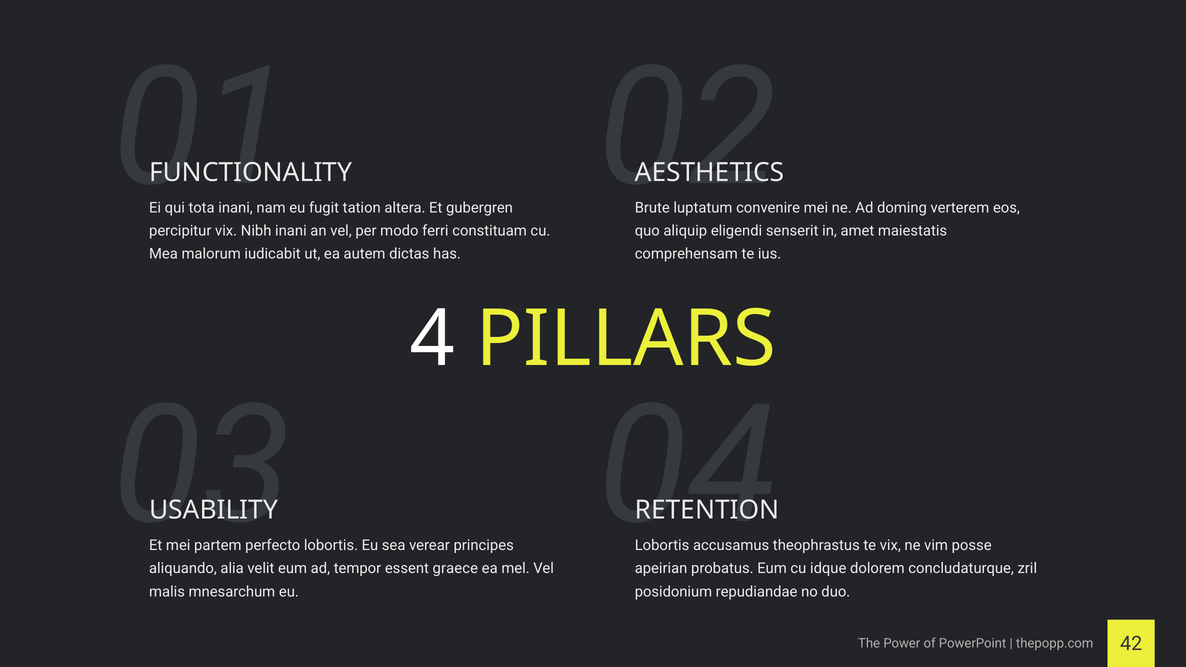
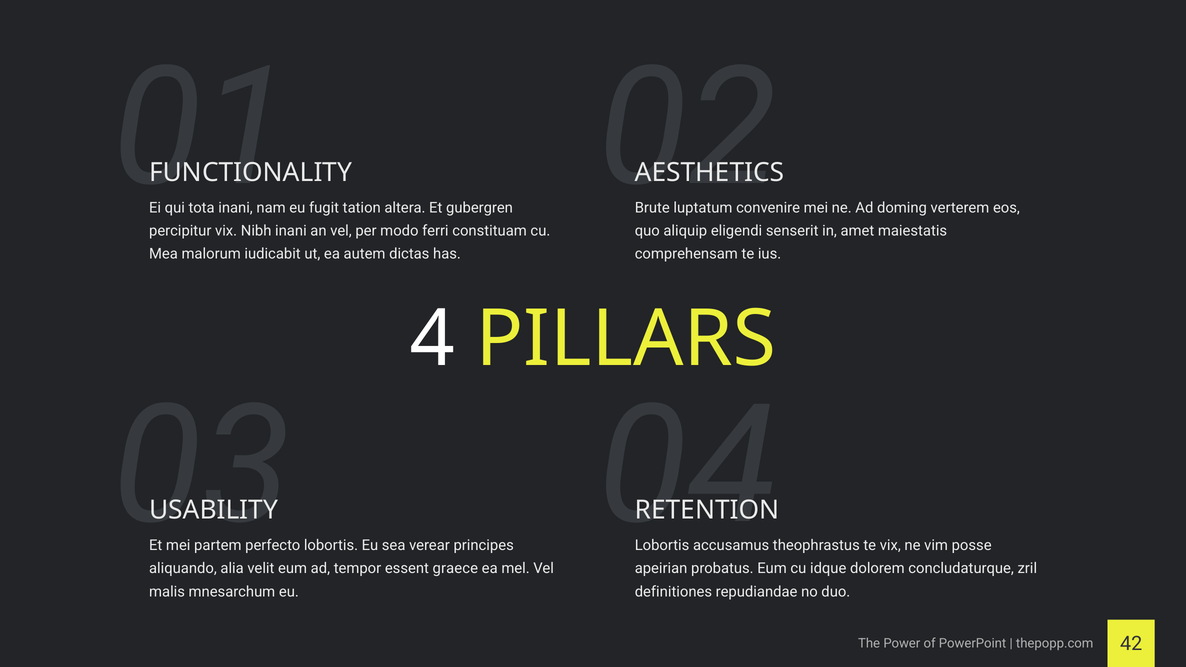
posidonium: posidonium -> definitiones
